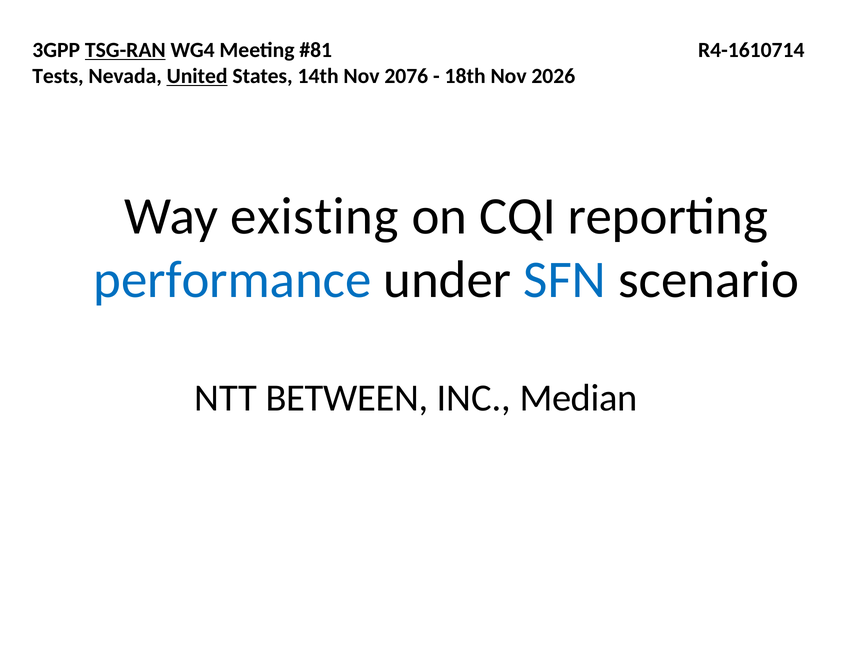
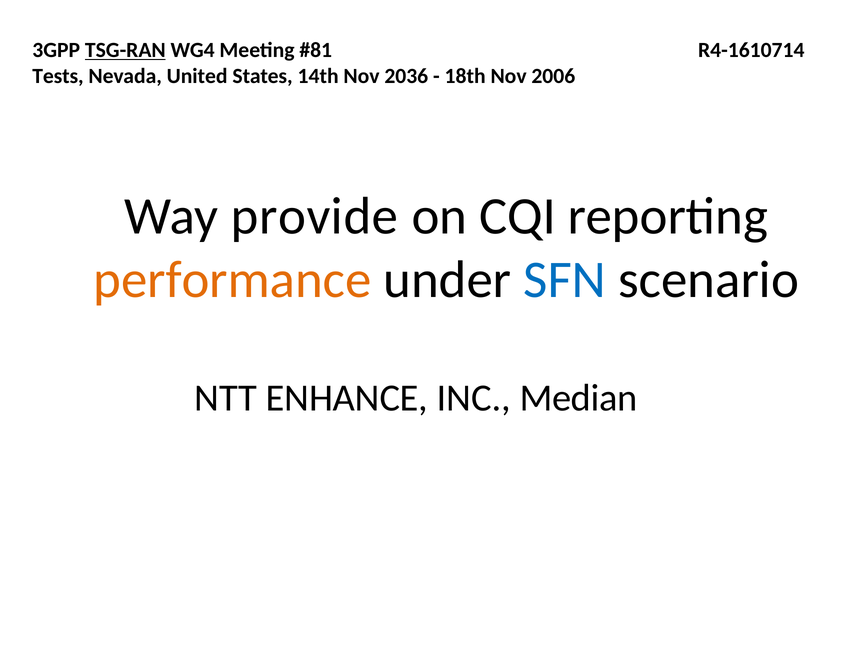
United underline: present -> none
2076: 2076 -> 2036
2026: 2026 -> 2006
existing: existing -> provide
performance colour: blue -> orange
BETWEEN: BETWEEN -> ENHANCE
